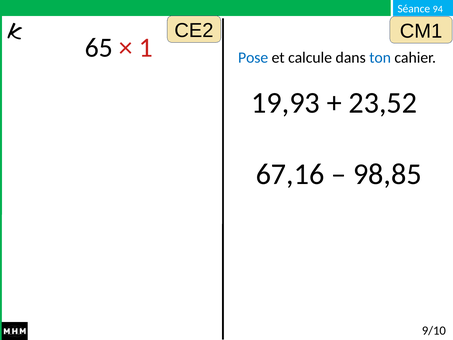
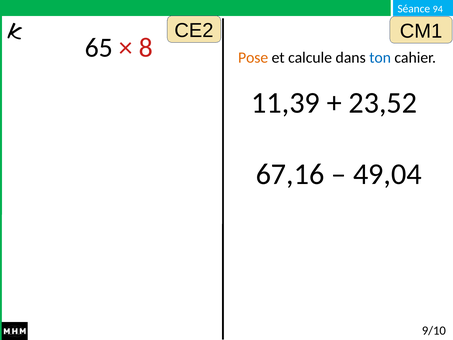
1: 1 -> 8
Pose colour: blue -> orange
19,93: 19,93 -> 11,39
98,85: 98,85 -> 49,04
